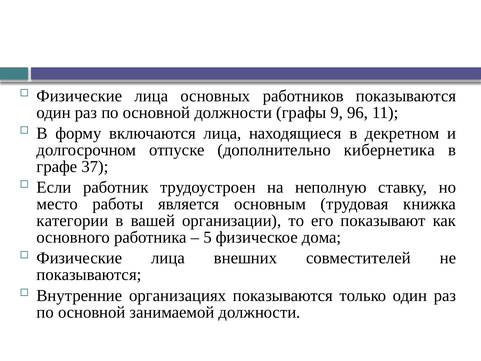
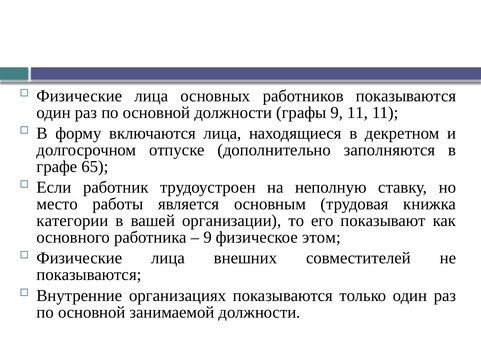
9 96: 96 -> 11
кибернетика: кибернетика -> заполняются
37: 37 -> 65
5 at (208, 237): 5 -> 9
дома: дома -> этом
